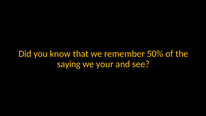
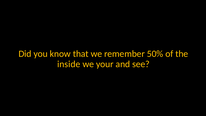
saying: saying -> inside
